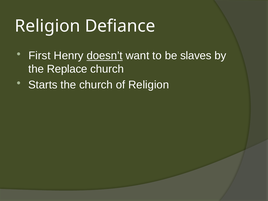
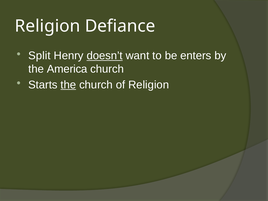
First: First -> Split
slaves: slaves -> enters
Replace: Replace -> America
the at (68, 85) underline: none -> present
